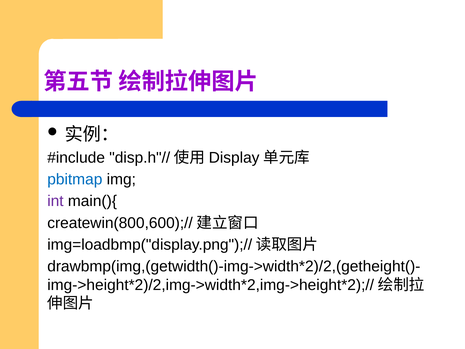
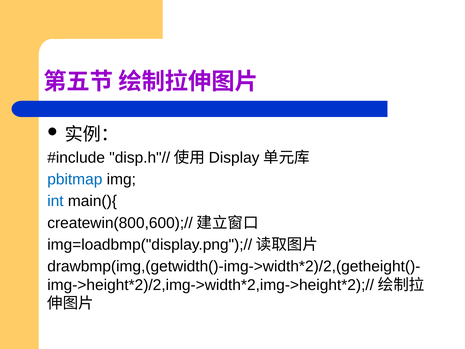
int colour: purple -> blue
